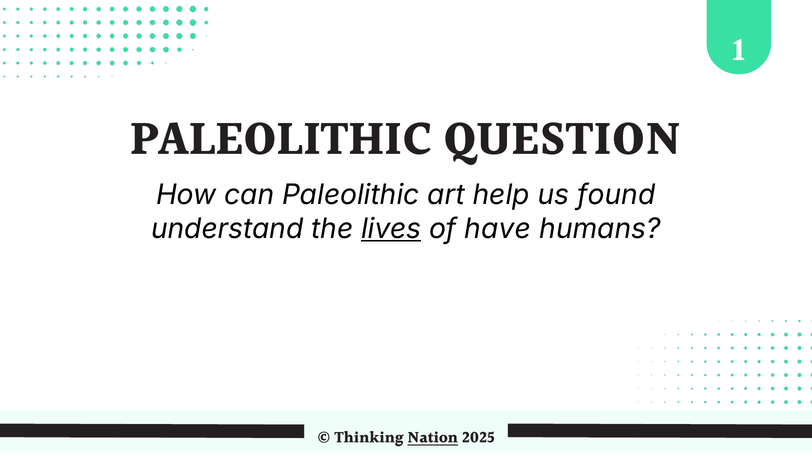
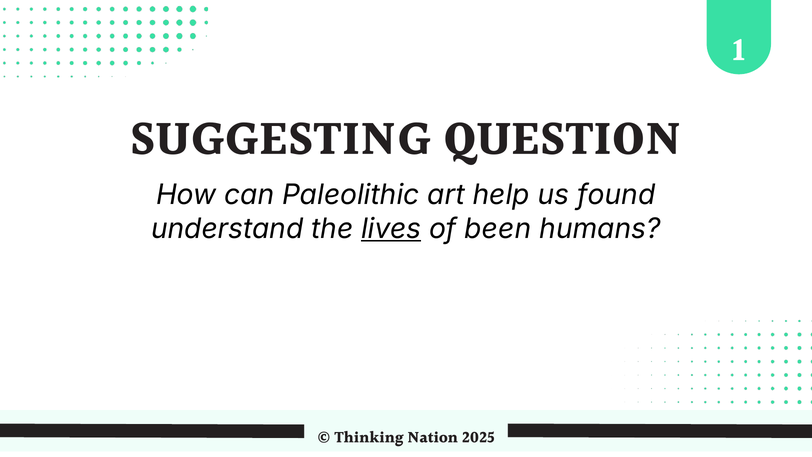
PALEOLITHIC at (281, 141): PALEOLITHIC -> SUGGESTING
have: have -> been
Nation underline: present -> none
